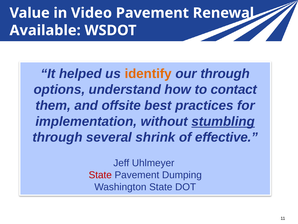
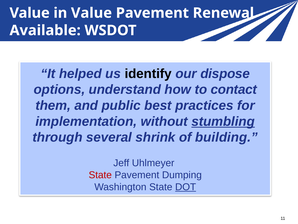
in Video: Video -> Value
identify colour: orange -> black
our through: through -> dispose
offsite: offsite -> public
effective: effective -> building
DOT underline: none -> present
